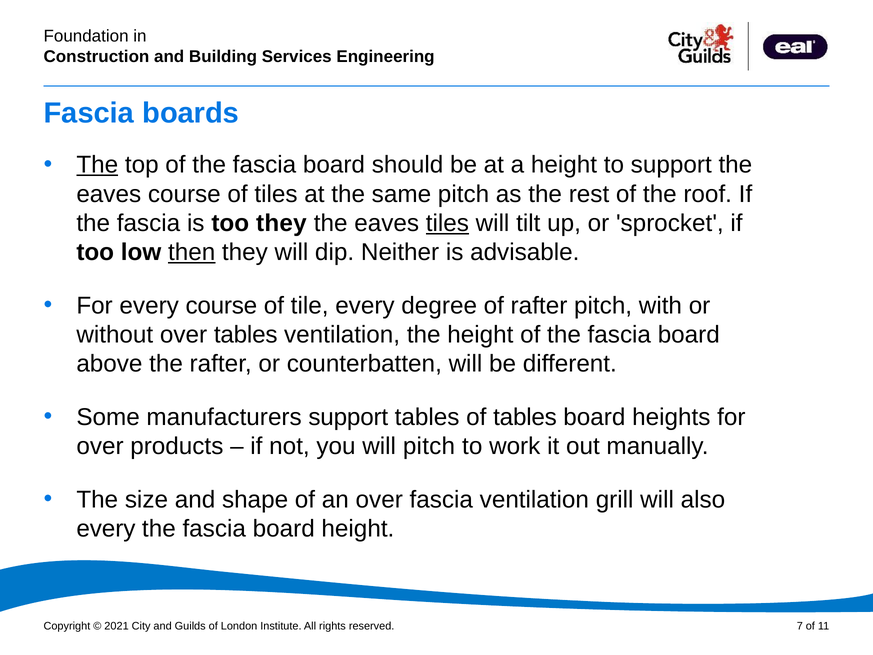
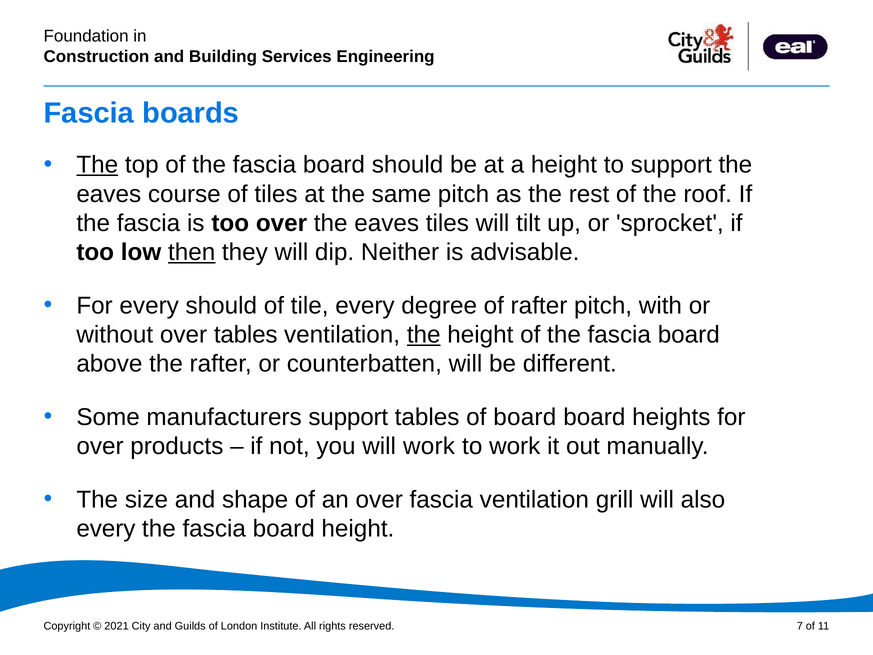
too they: they -> over
tiles at (447, 223) underline: present -> none
every course: course -> should
the at (424, 335) underline: none -> present
of tables: tables -> board
will pitch: pitch -> work
